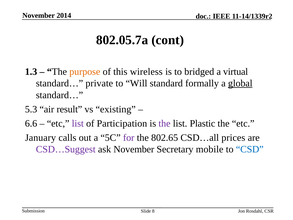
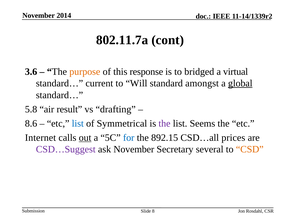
802.05.7a: 802.05.7a -> 802.11.7a
1.3: 1.3 -> 3.6
wireless: wireless -> response
private: private -> current
formally: formally -> amongst
5.3: 5.3 -> 5.8
existing: existing -> drafting
6.6: 6.6 -> 8.6
list at (78, 123) colour: purple -> blue
Participation: Participation -> Symmetrical
Plastic: Plastic -> Seems
January: January -> Internet
out underline: none -> present
for colour: purple -> blue
802.65: 802.65 -> 892.15
mobile: mobile -> several
CSD colour: blue -> orange
